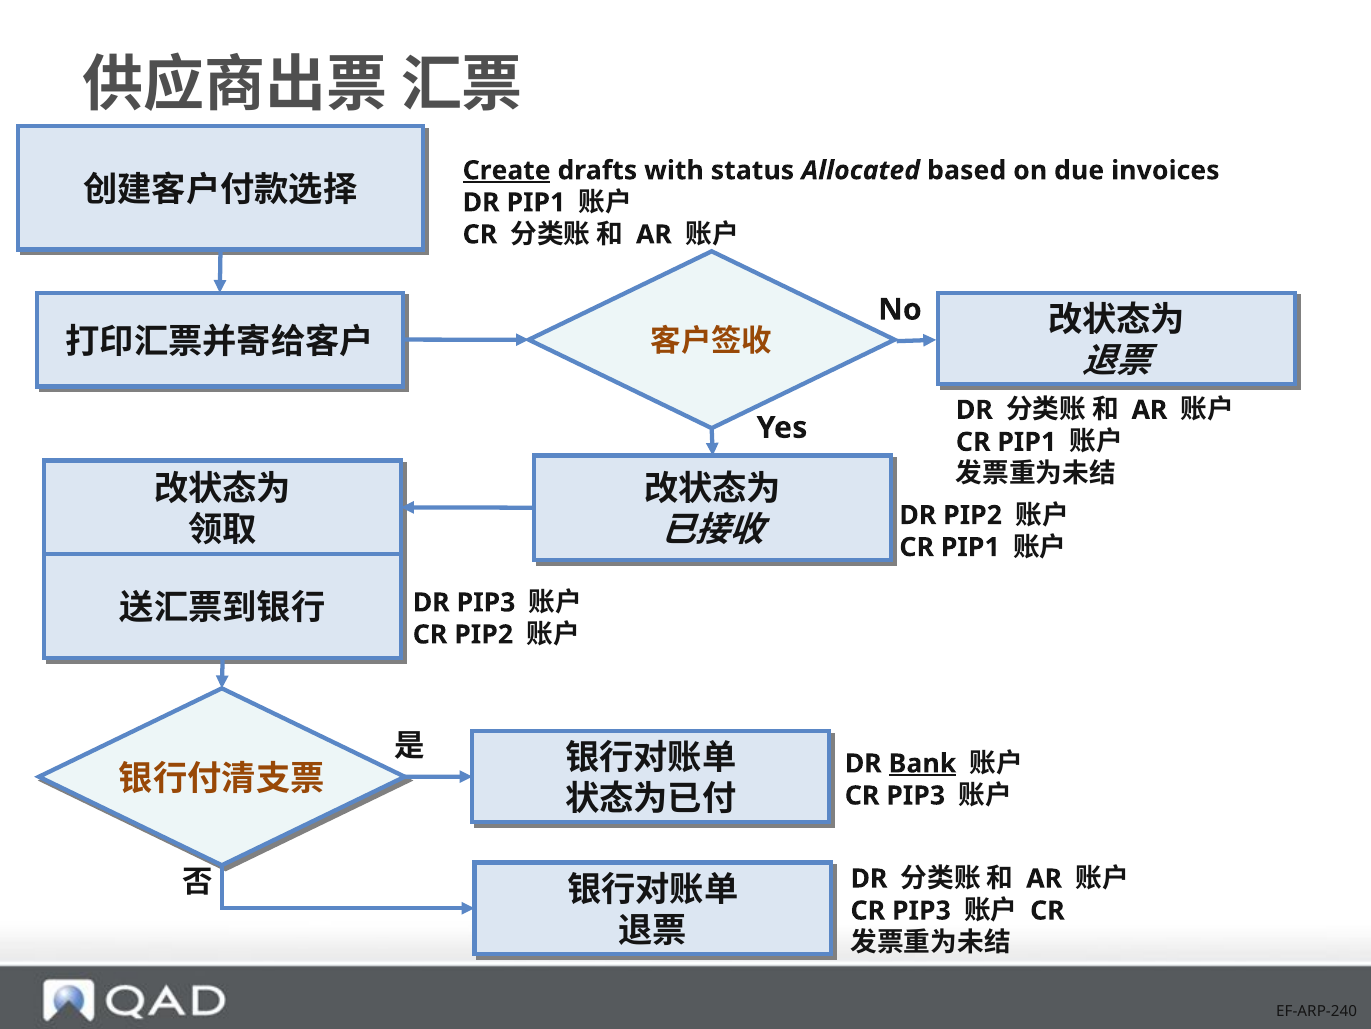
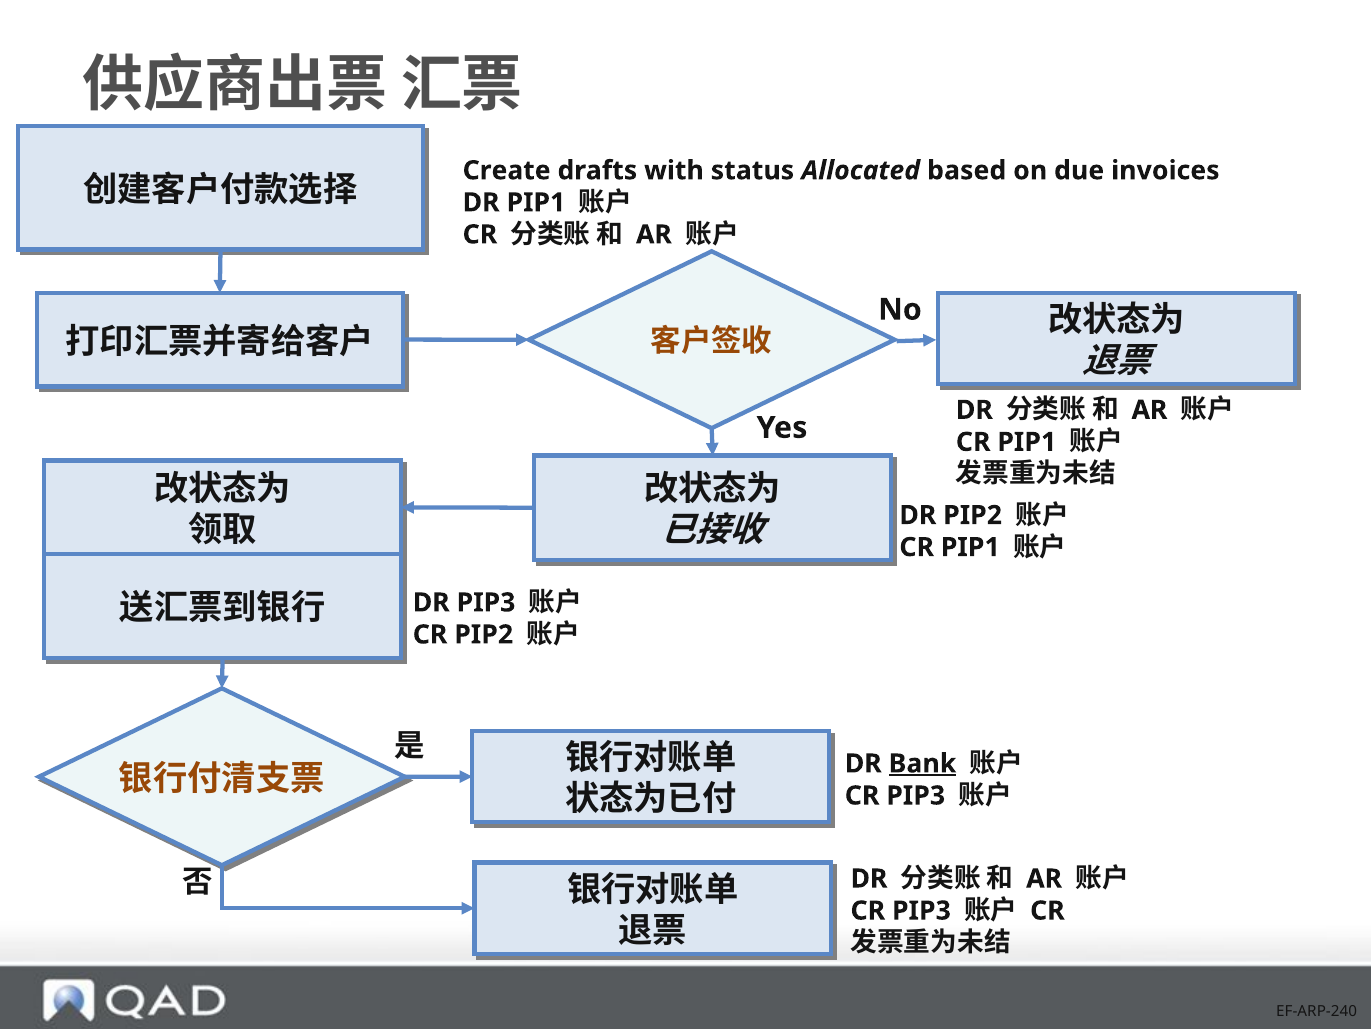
Create underline: present -> none
